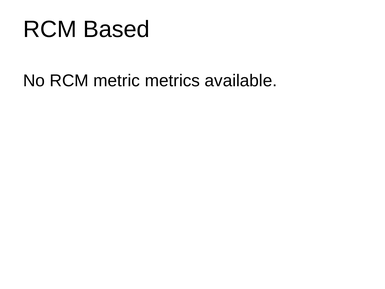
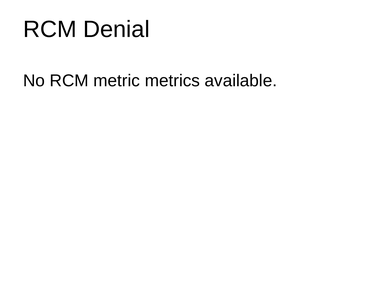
Based: Based -> Denial
